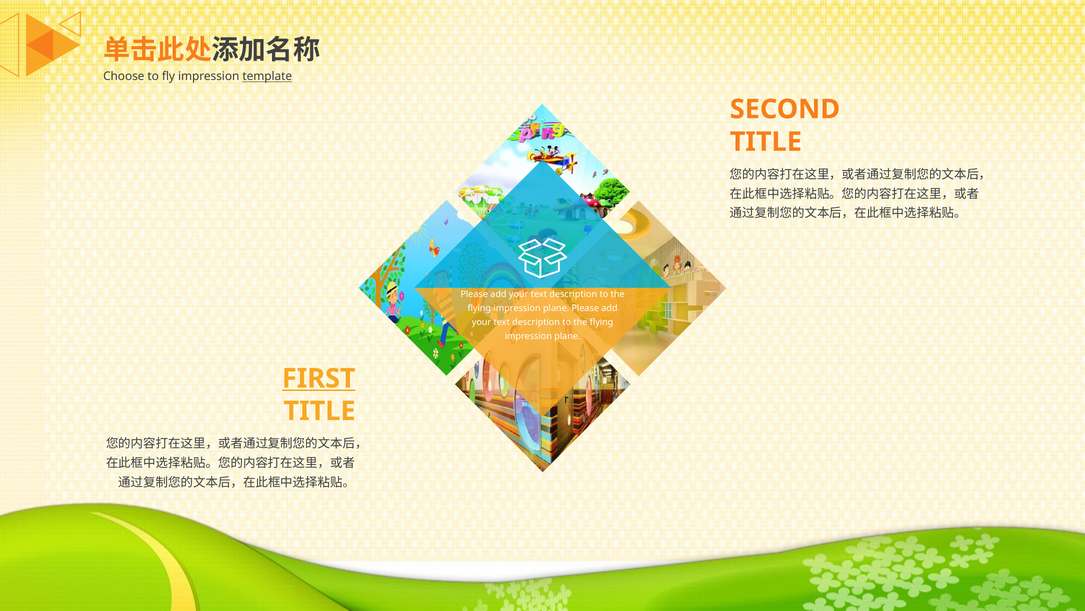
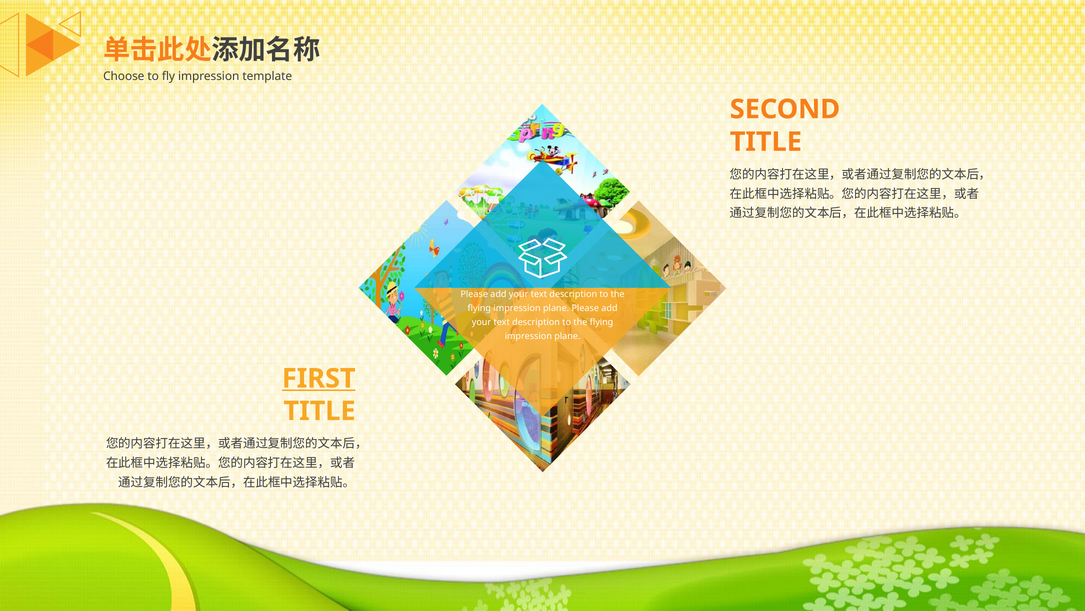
template underline: present -> none
